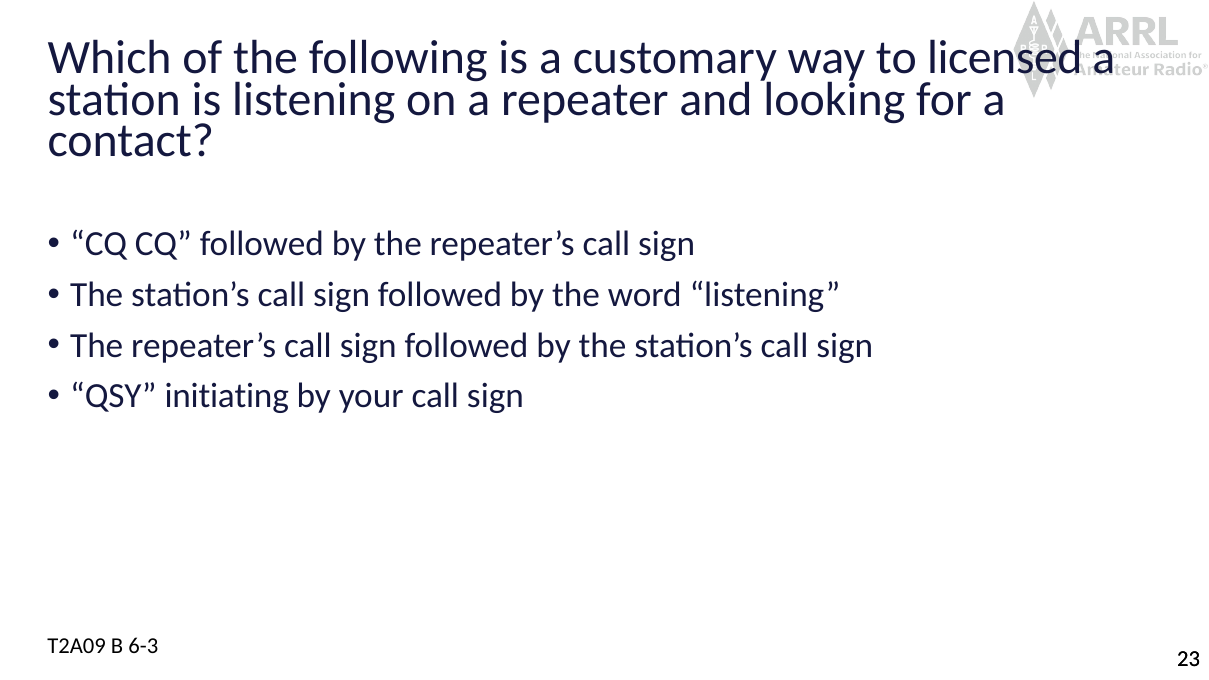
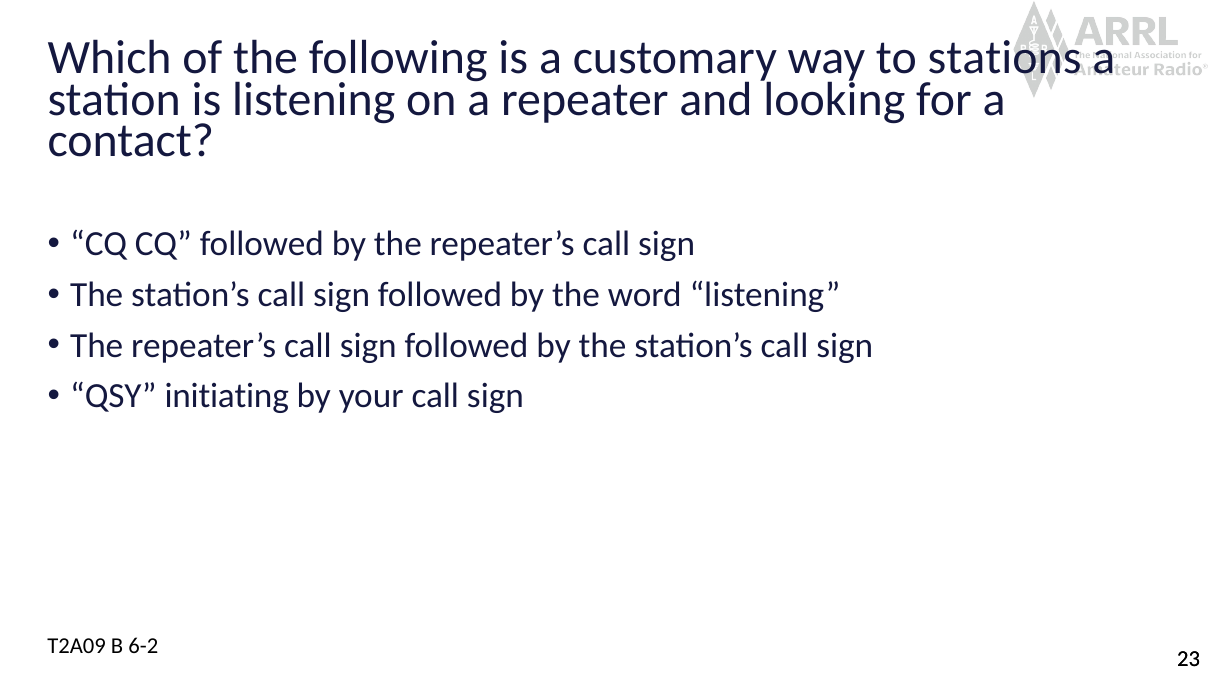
licensed: licensed -> stations
6-3: 6-3 -> 6-2
